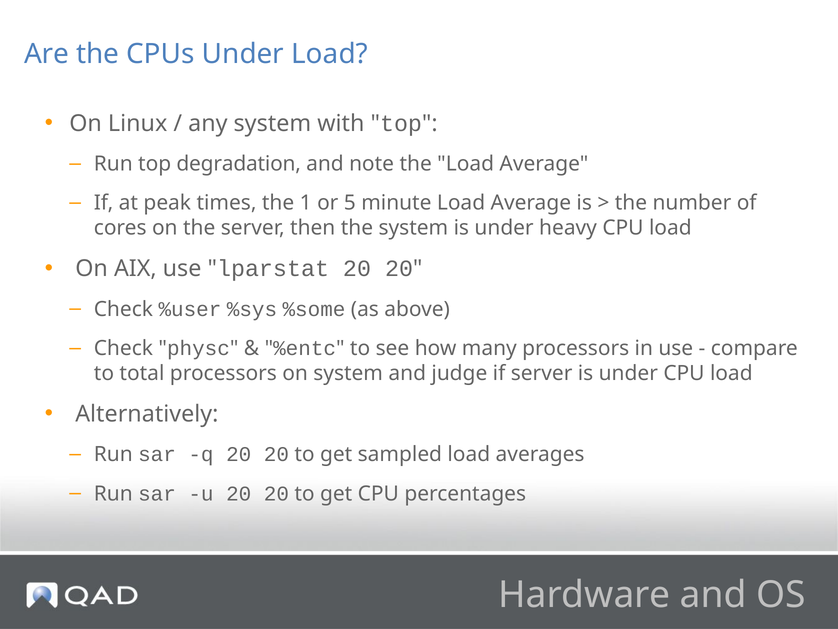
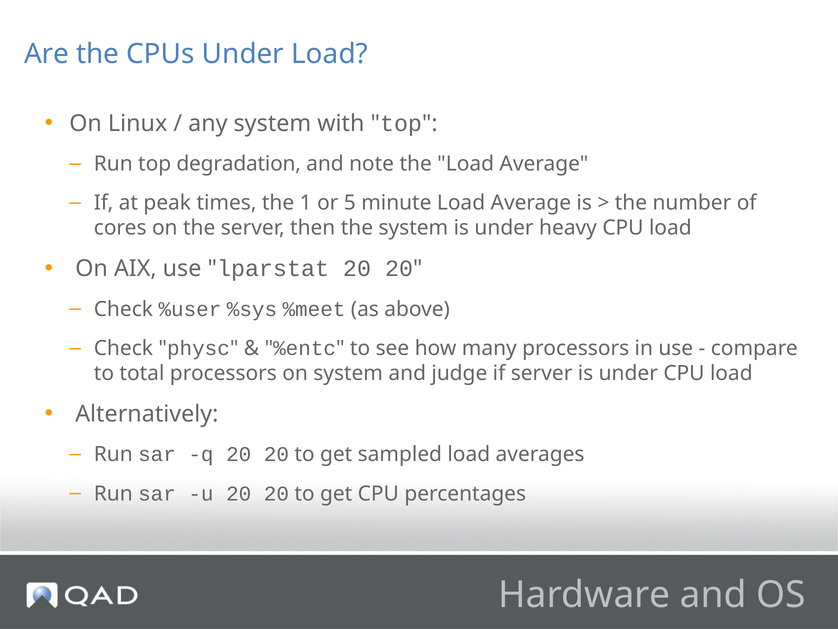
%some: %some -> %meet
